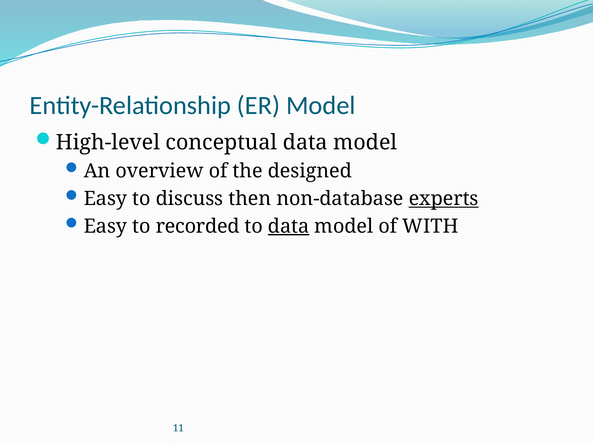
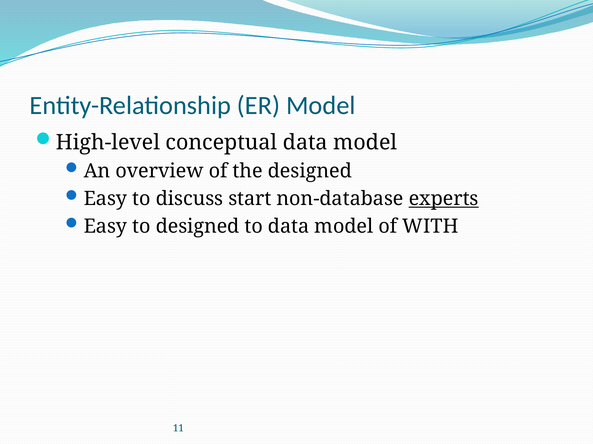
then: then -> start
to recorded: recorded -> designed
data at (289, 227) underline: present -> none
